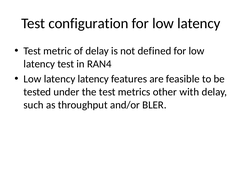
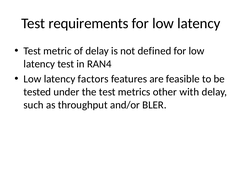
configuration: configuration -> requirements
latency latency: latency -> factors
